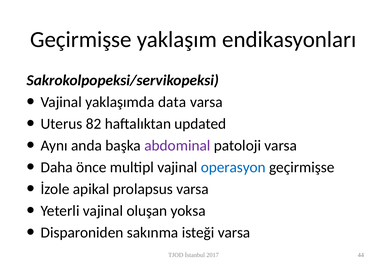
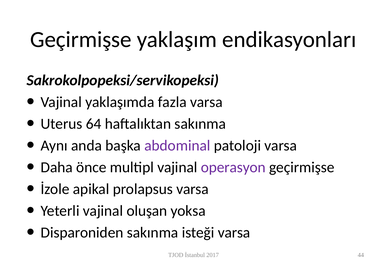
data: data -> fazla
82: 82 -> 64
haftalıktan updated: updated -> sakınma
operasyon colour: blue -> purple
